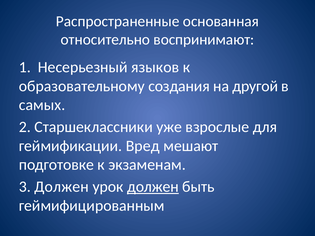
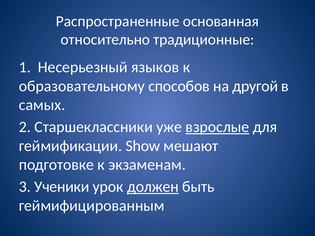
воспринимают: воспринимают -> традиционные
создания: создания -> способов
взрослые underline: none -> present
Вред: Вред -> Show
3 Должен: Должен -> Ученики
